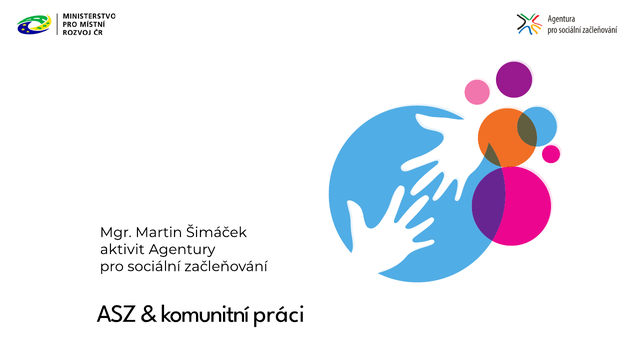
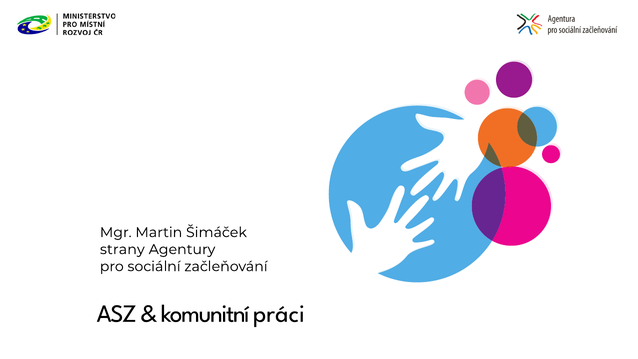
aktivit: aktivit -> strany
